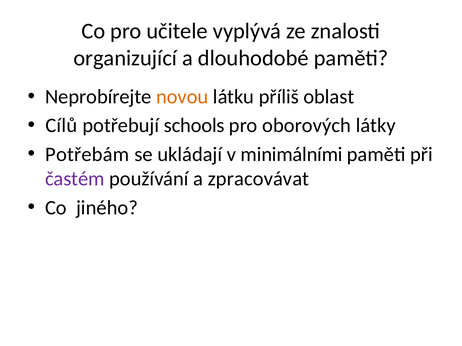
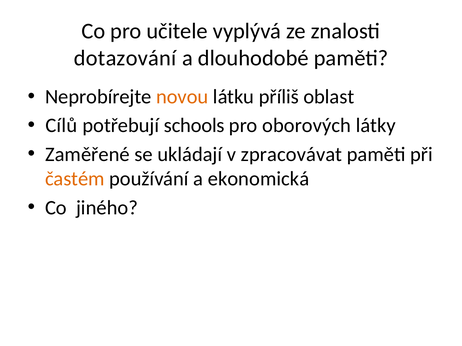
organizující: organizující -> dotazování
Potřebám: Potřebám -> Zaměřené
minimálními: minimálními -> zpracovávat
častém colour: purple -> orange
zpracovávat: zpracovávat -> ekonomická
